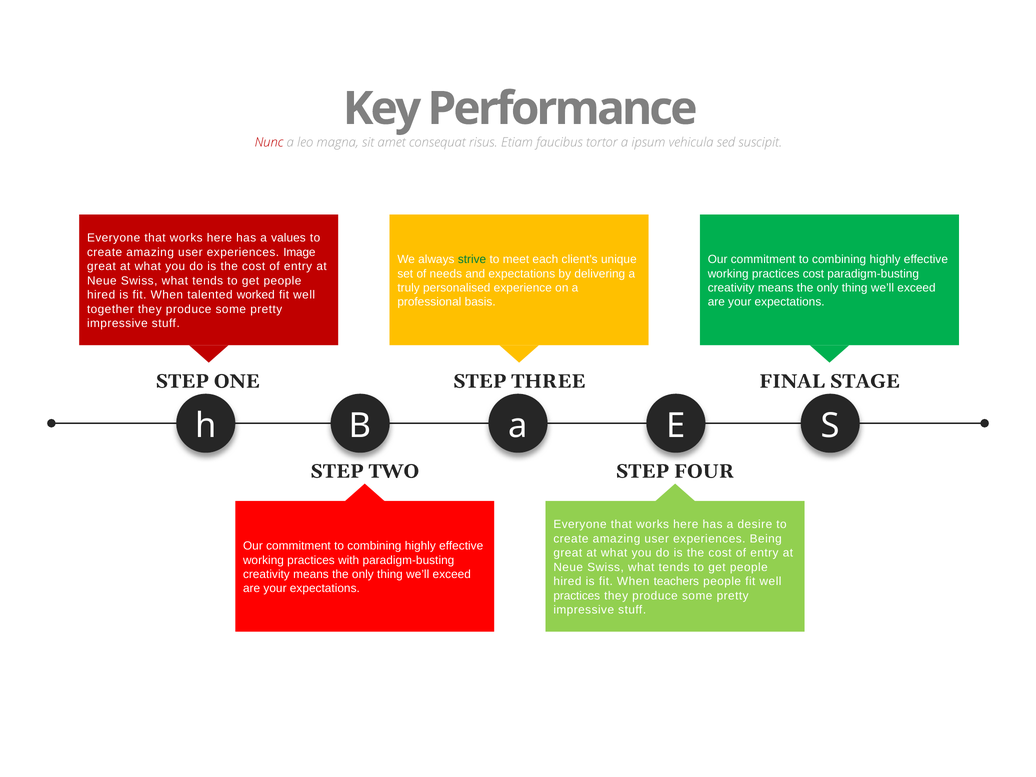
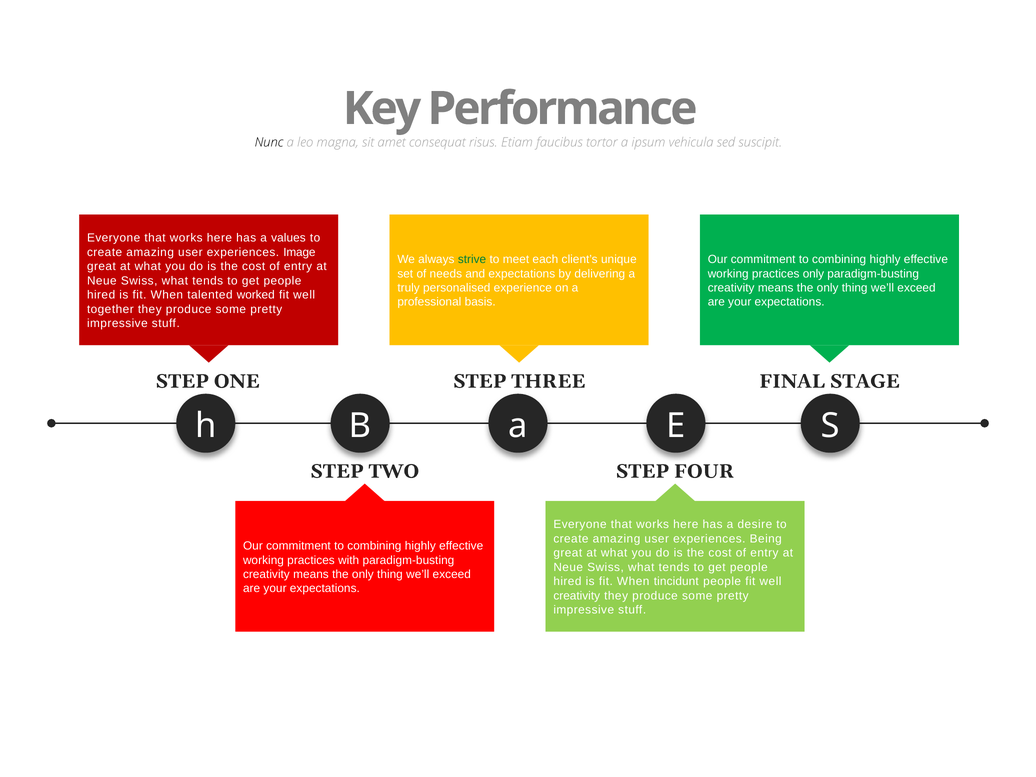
Nunc colour: red -> black
practices cost: cost -> only
teachers: teachers -> tincidunt
practices at (577, 596): practices -> creativity
